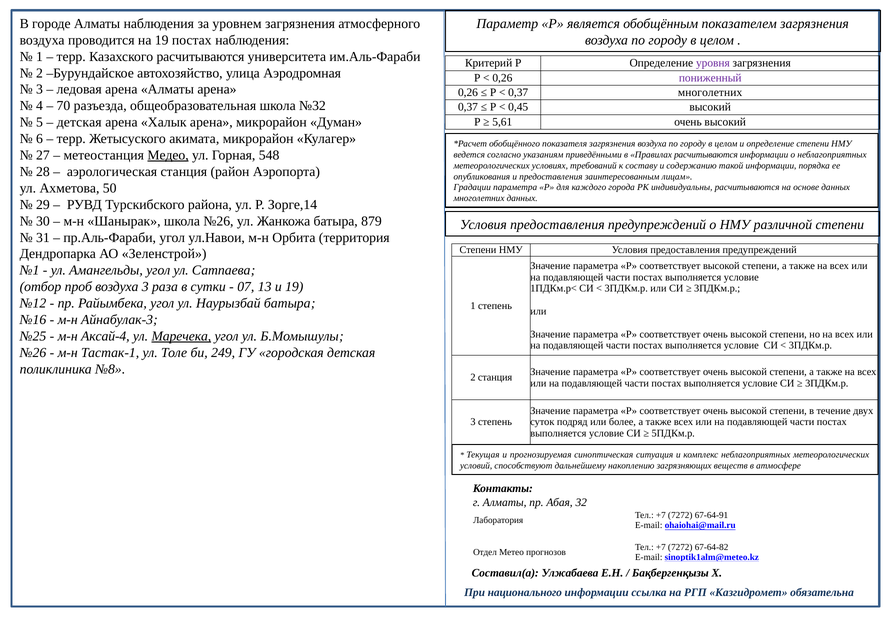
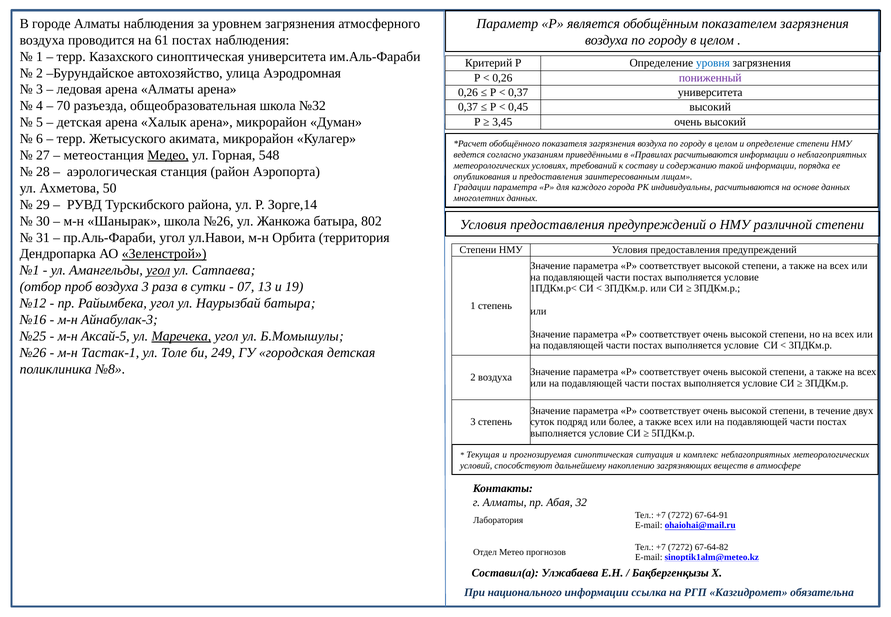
на 19: 19 -> 61
Казахского расчитываются: расчитываются -> синоптическая
уровня colour: purple -> blue
0,37 многолетних: многолетних -> университета
5,61: 5,61 -> 3,45
879: 879 -> 802
Зеленстрой underline: none -> present
угол at (158, 270) underline: none -> present
Аксай-4: Аксай-4 -> Аксай-5
2 станция: станция -> воздуха
